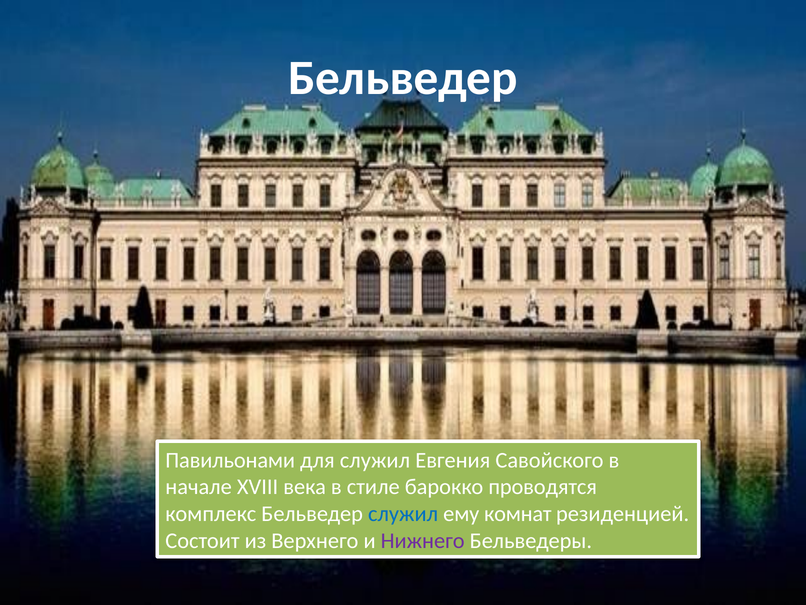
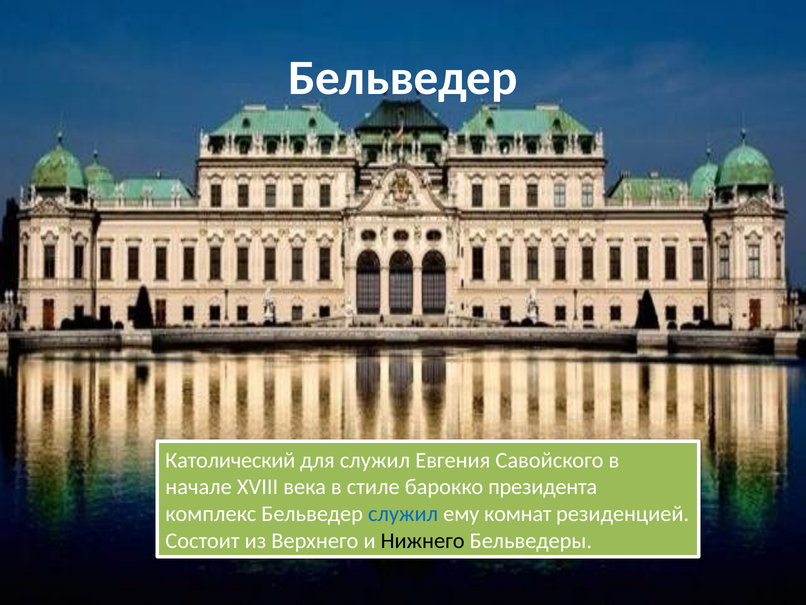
Павильонами: Павильонами -> Католический
проводятся: проводятся -> президента
Нижнего colour: purple -> black
